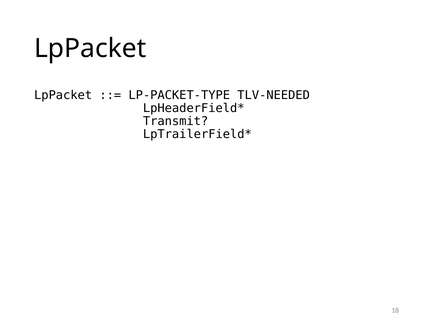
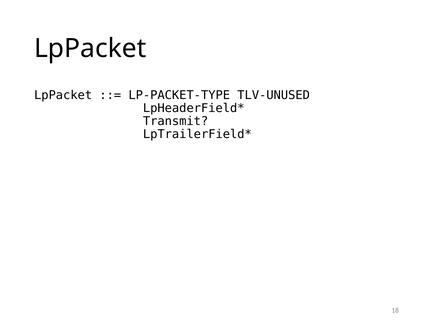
TLV-NEEDED: TLV-NEEDED -> TLV-UNUSED
